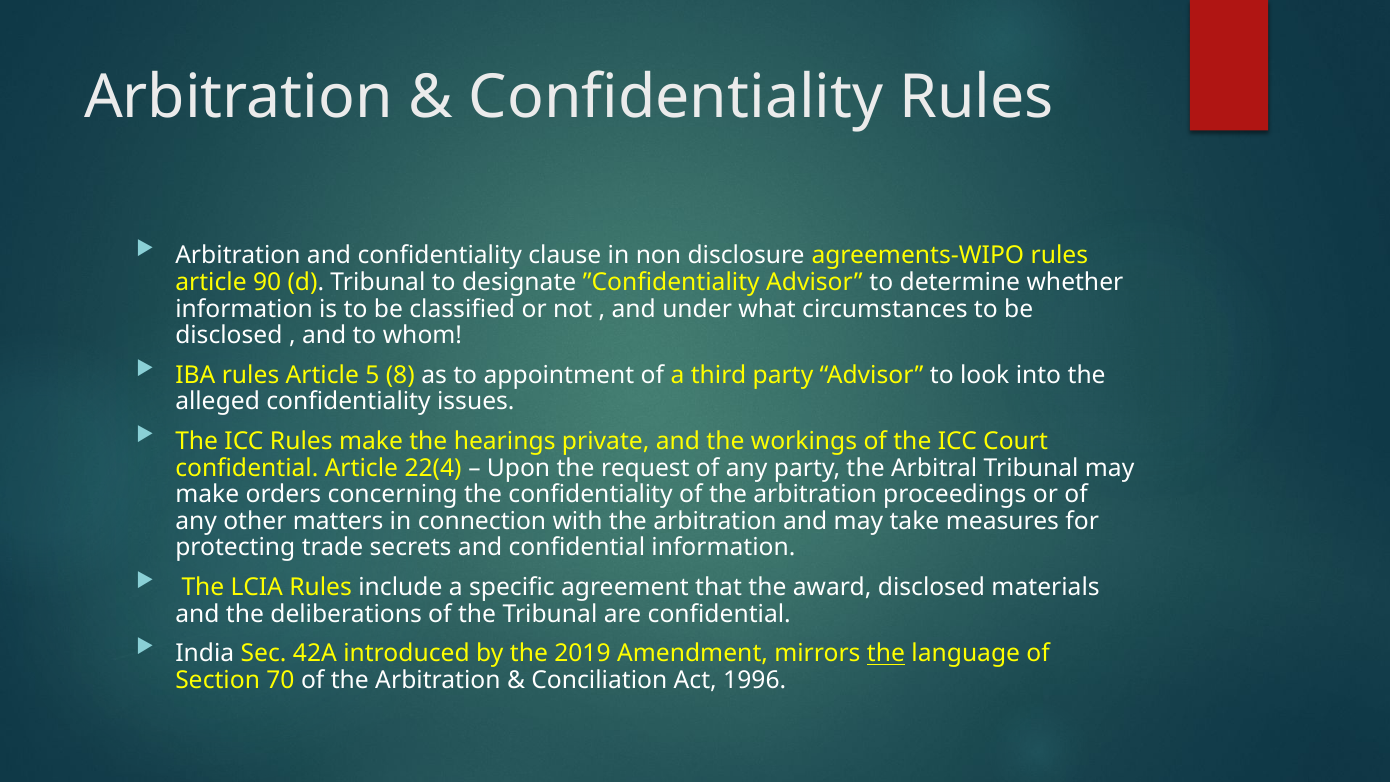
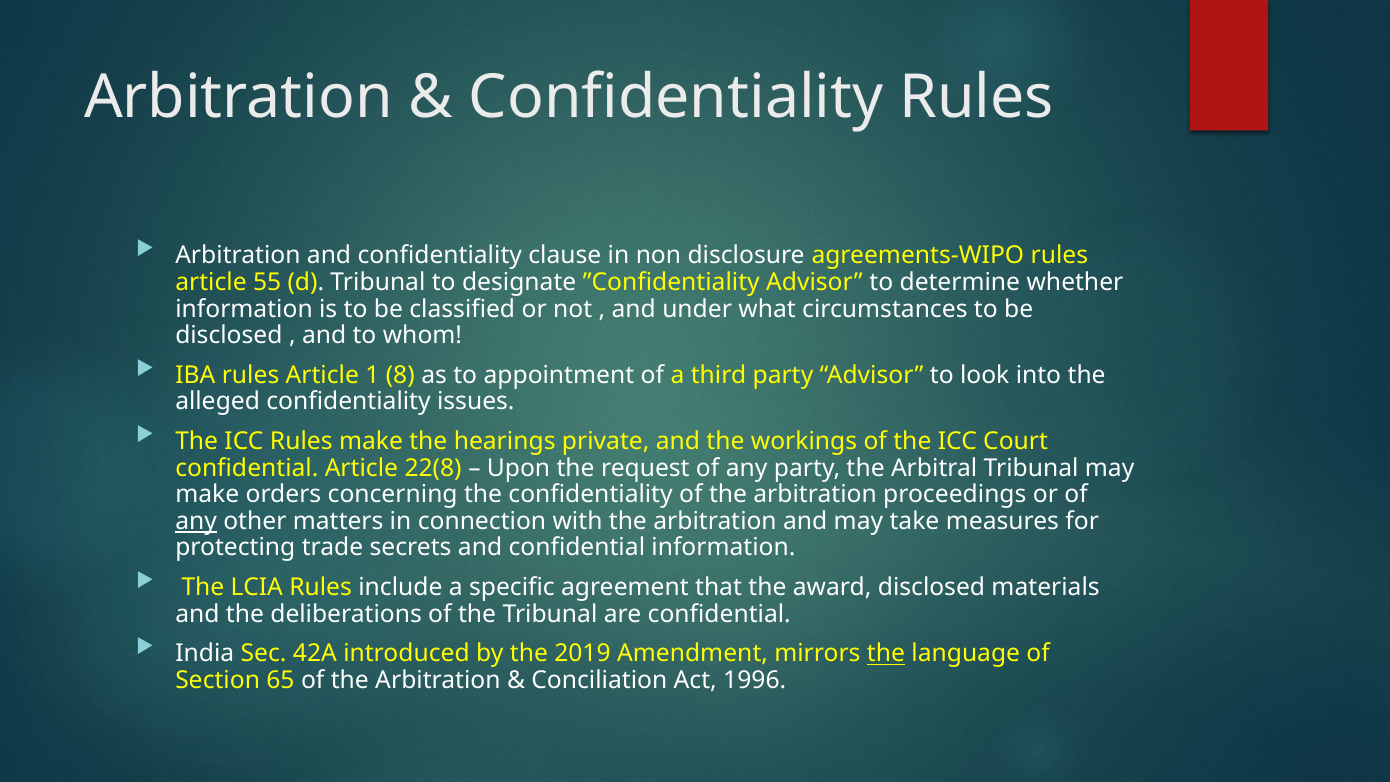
90: 90 -> 55
5: 5 -> 1
22(4: 22(4 -> 22(8
any at (196, 521) underline: none -> present
70: 70 -> 65
